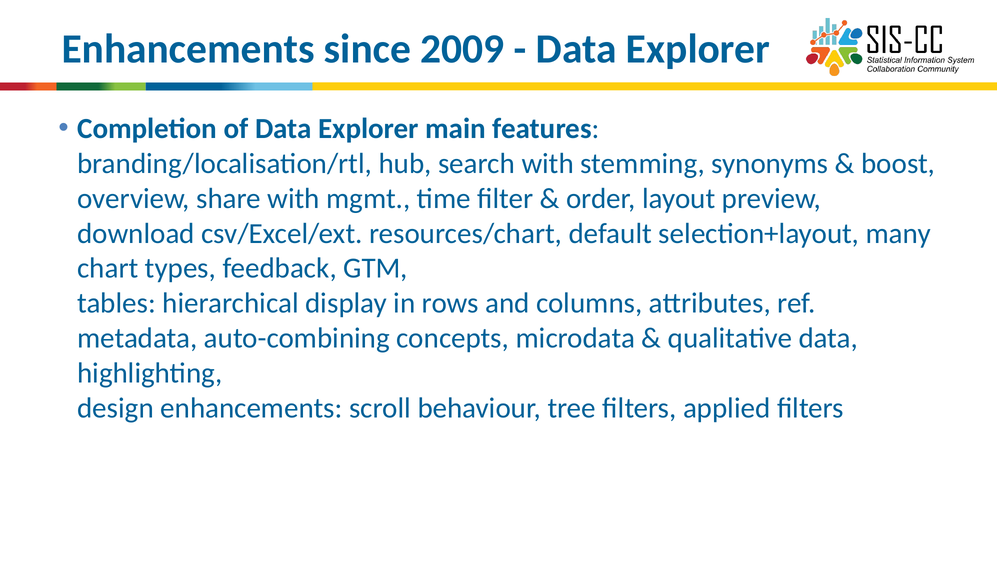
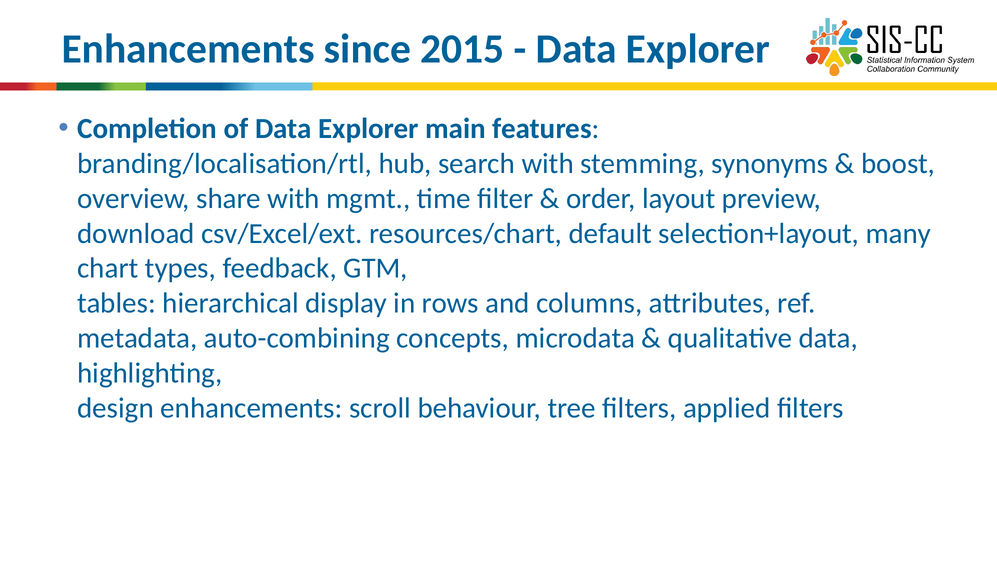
2009: 2009 -> 2015
